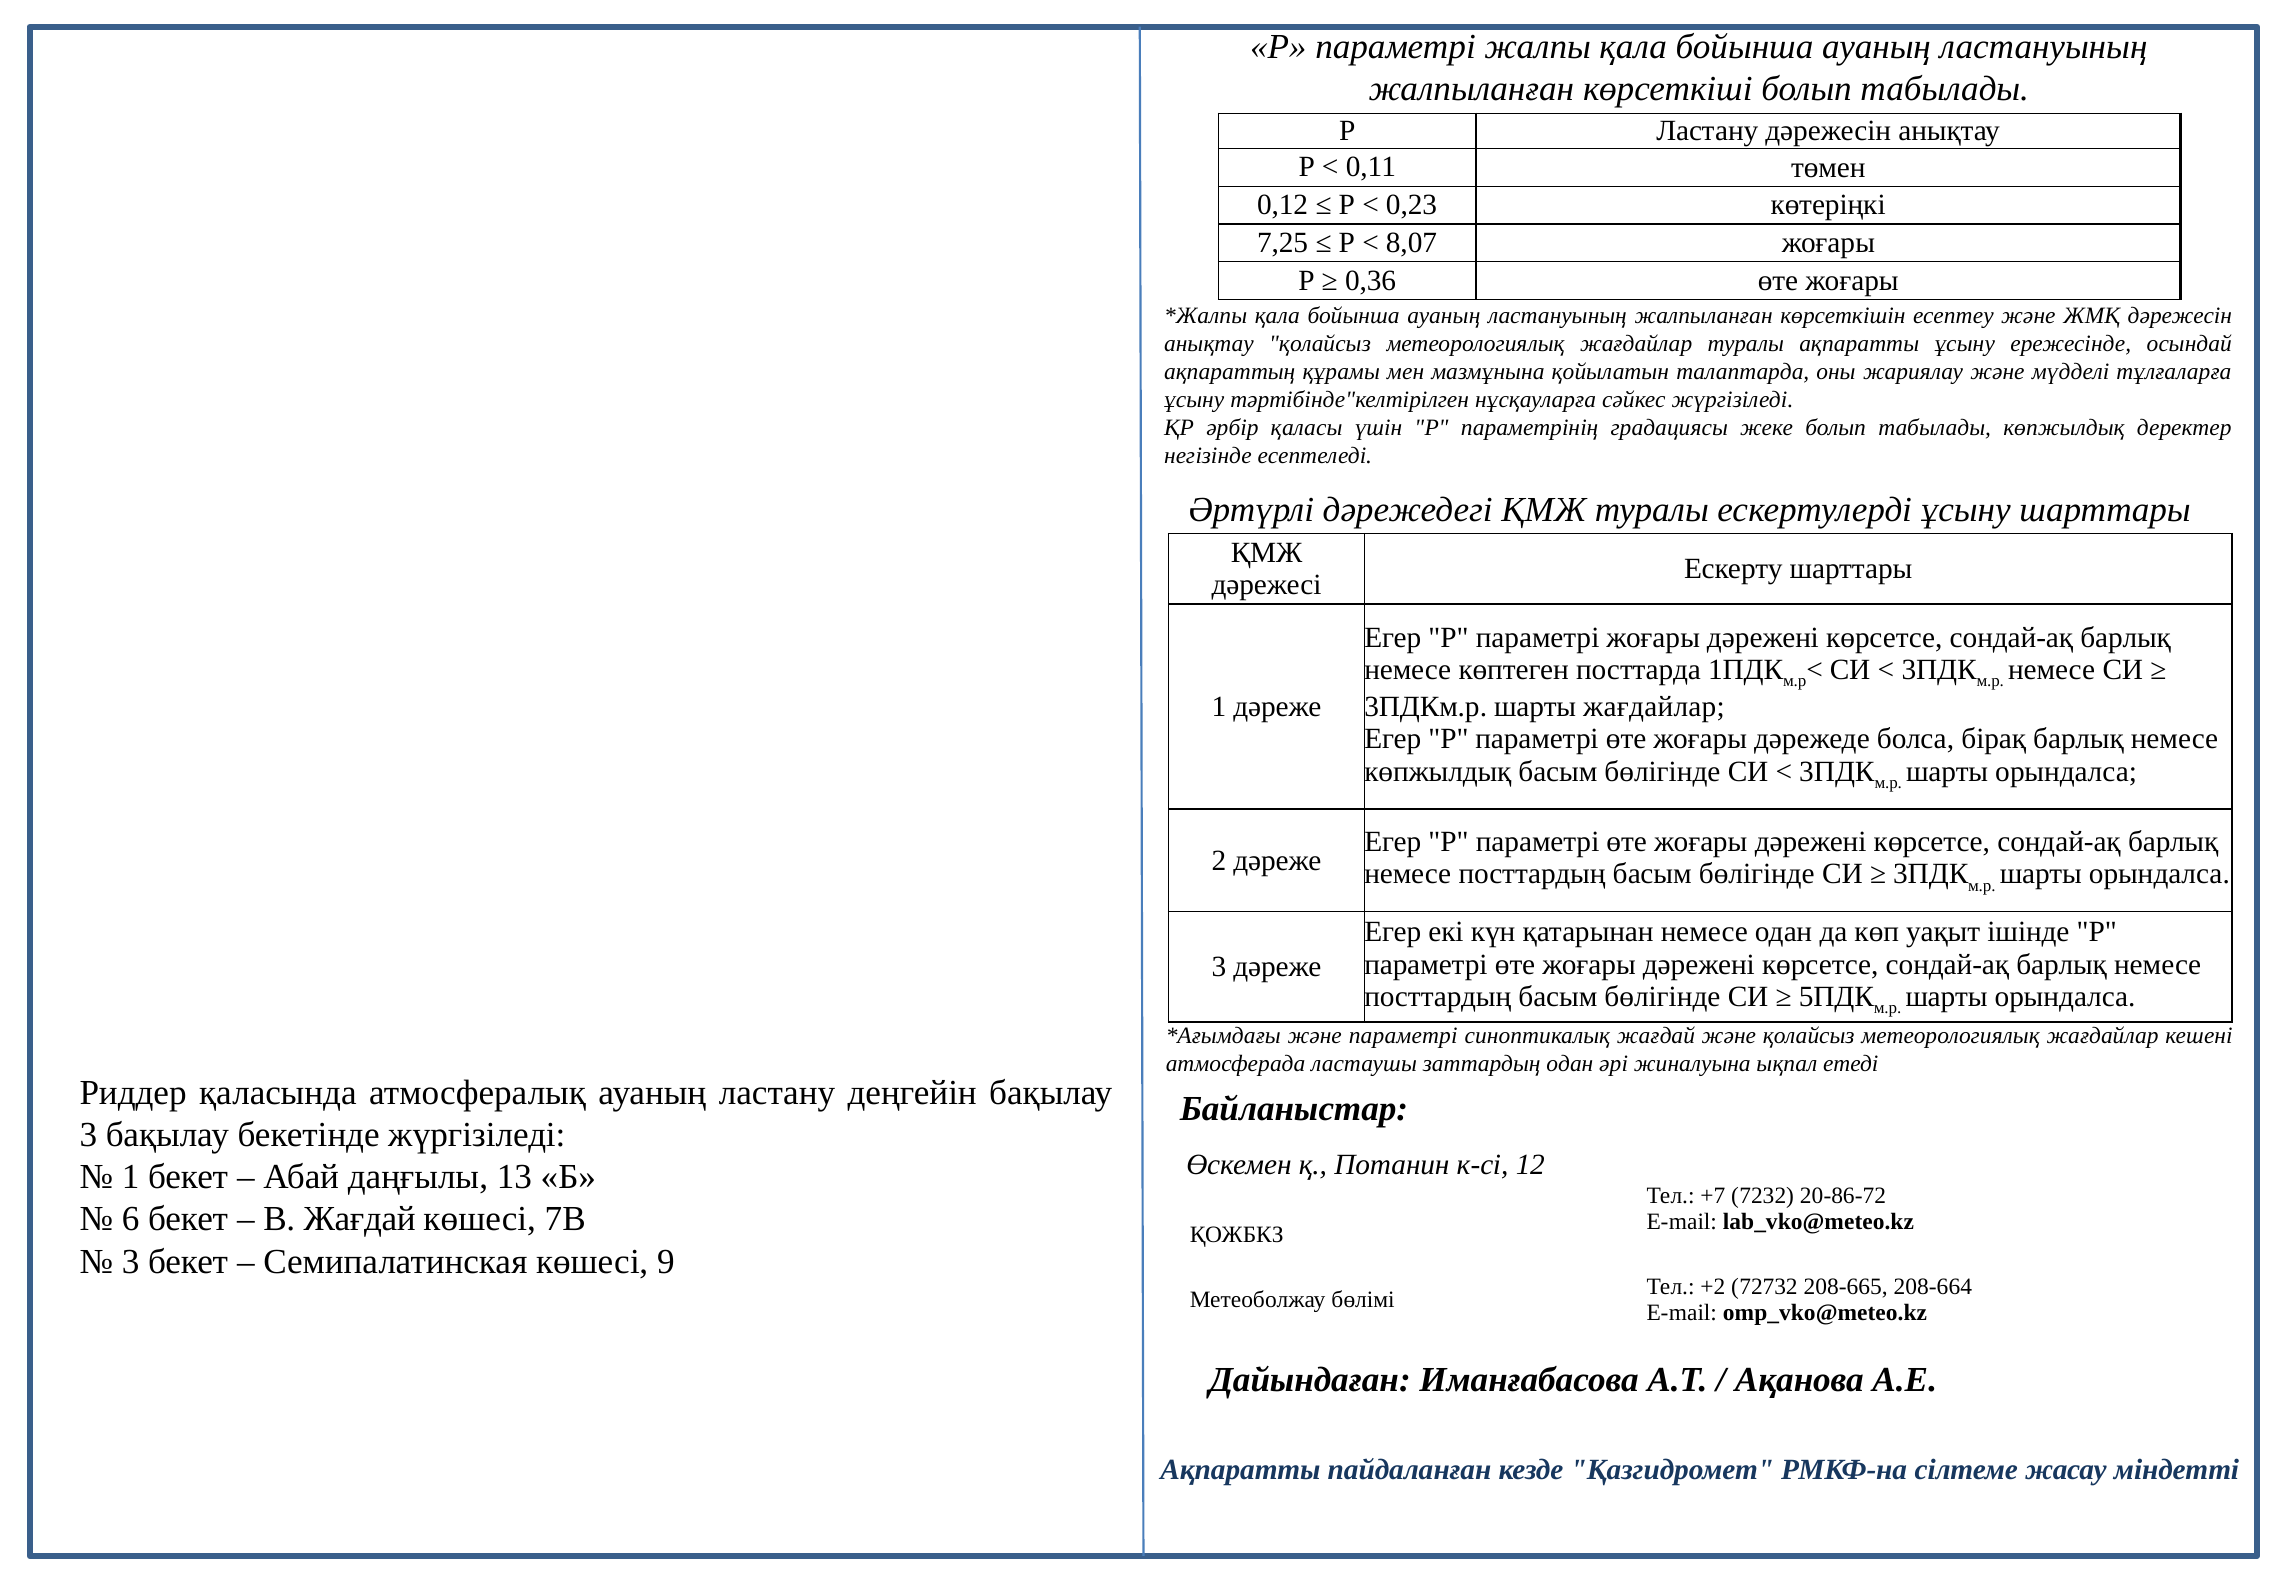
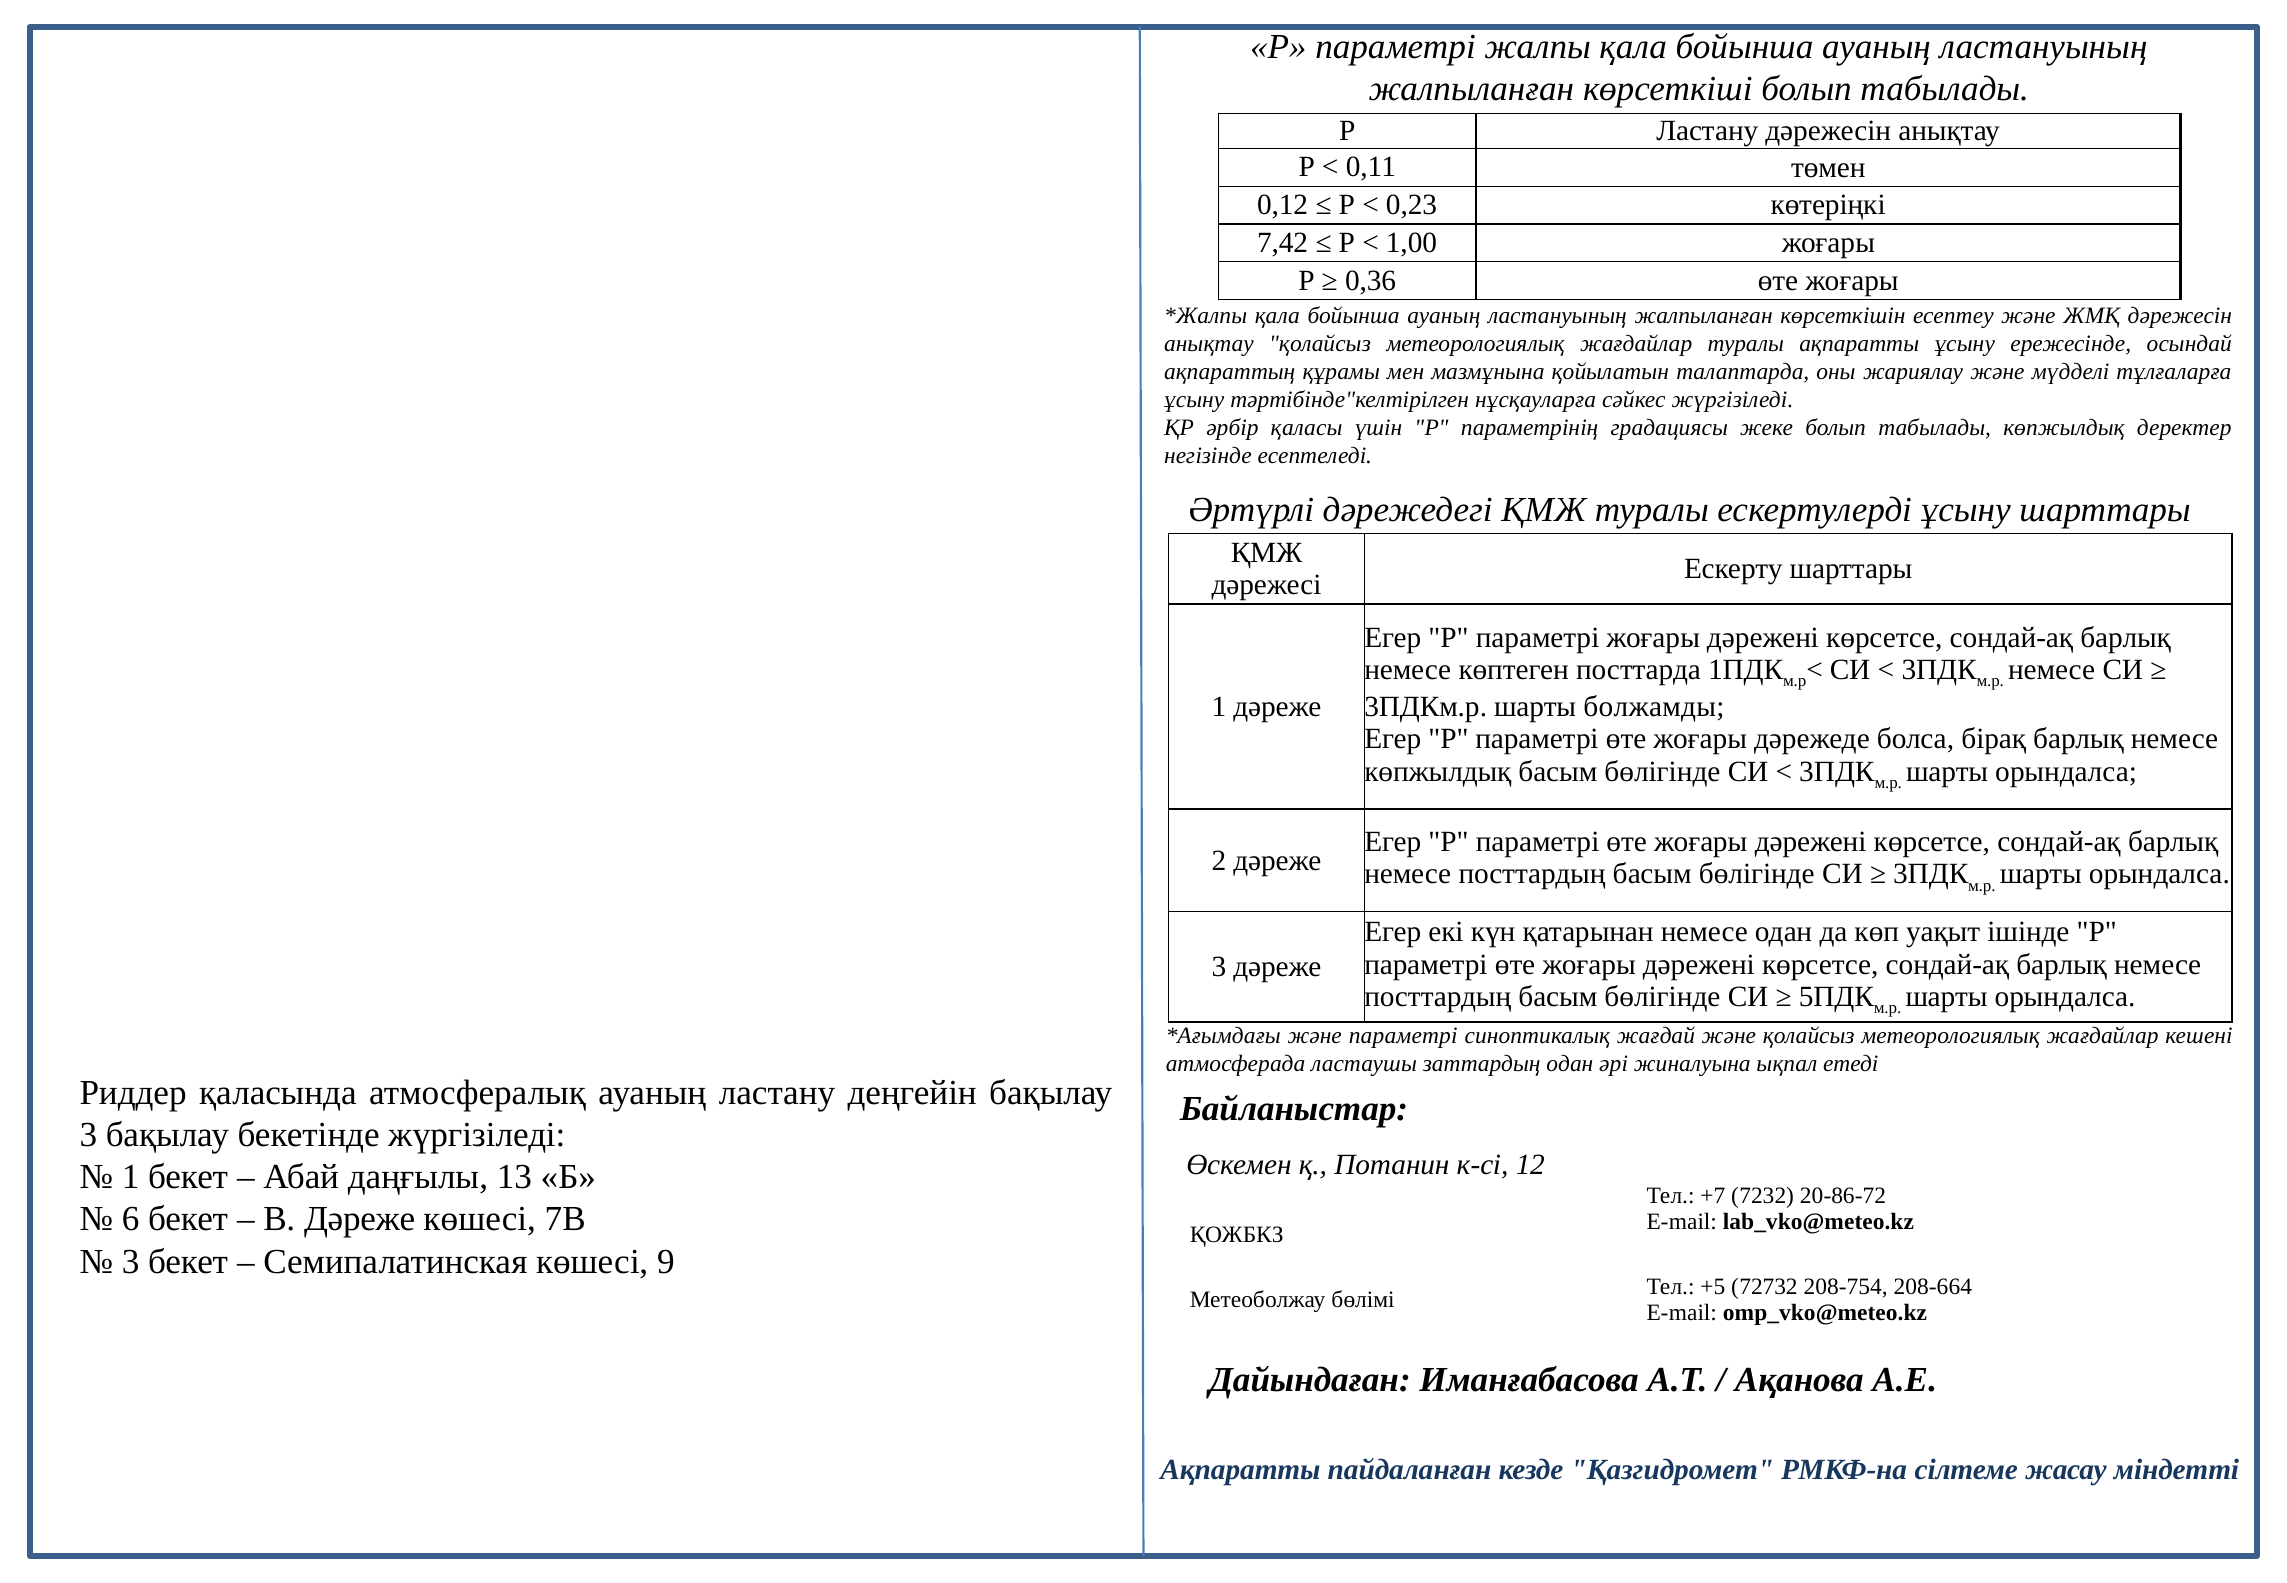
7,25: 7,25 -> 7,42
8,07: 8,07 -> 1,00
шарты жағдайлар: жағдайлар -> болжамды
В Жағдай: Жағдай -> Дәреже
+2: +2 -> +5
208-665: 208-665 -> 208-754
